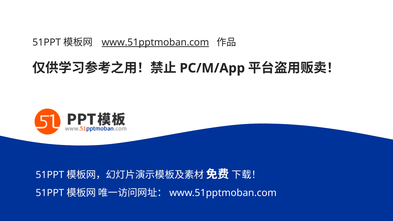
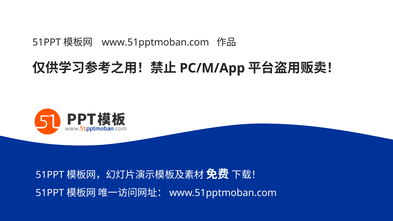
www.51pptmoban.com underline: present -> none
